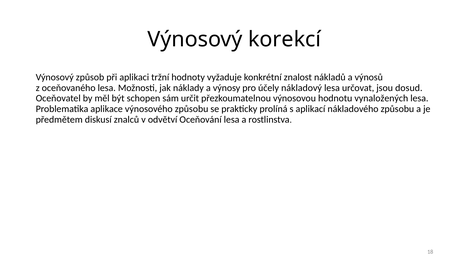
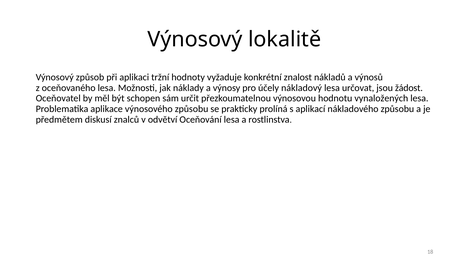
korekcí: korekcí -> lokalitě
dosud: dosud -> žádost
